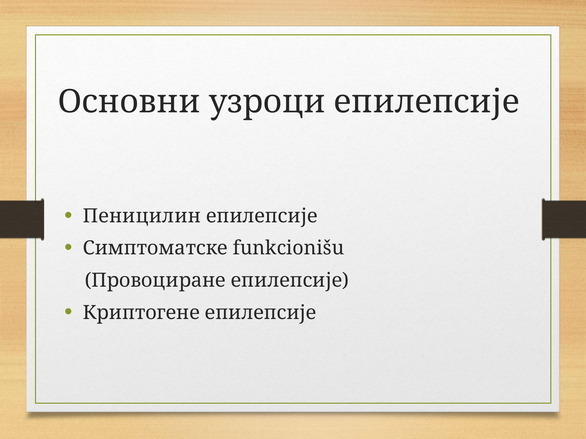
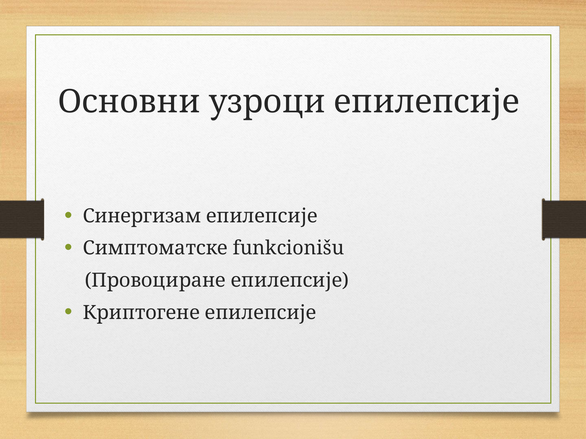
Пеницилин: Пеницилин -> Синергизам
